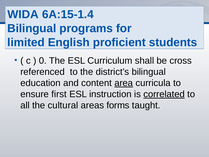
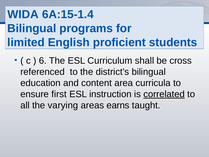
0: 0 -> 6
area underline: present -> none
cultural: cultural -> varying
forms: forms -> earns
